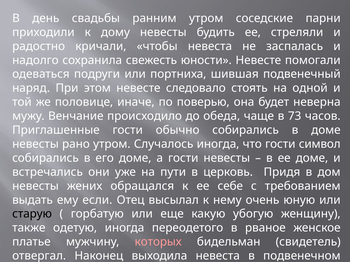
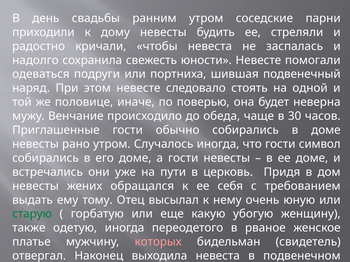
73: 73 -> 30
себе: себе -> себя
если: если -> тому
старую colour: black -> green
